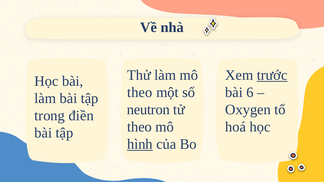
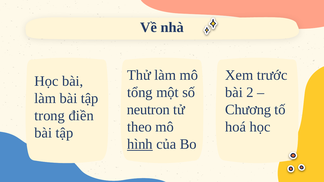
trước underline: present -> none
theo at (140, 93): theo -> tổng
6: 6 -> 2
Oxygen: Oxygen -> Chương
